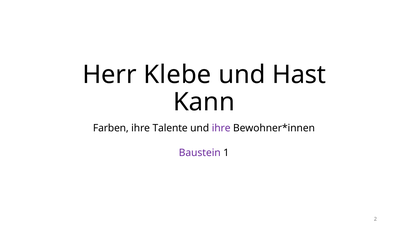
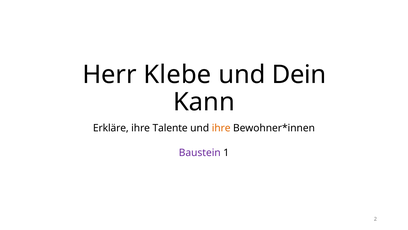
Hast: Hast -> Dein
Farben: Farben -> Erkläre
ihre at (221, 128) colour: purple -> orange
